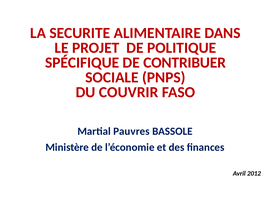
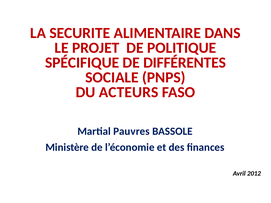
CONTRIBUER: CONTRIBUER -> DIFFÉRENTES
COUVRIR: COUVRIR -> ACTEURS
